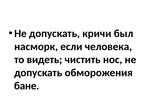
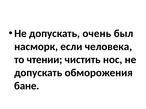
кричи: кричи -> очень
видеть: видеть -> чтении
